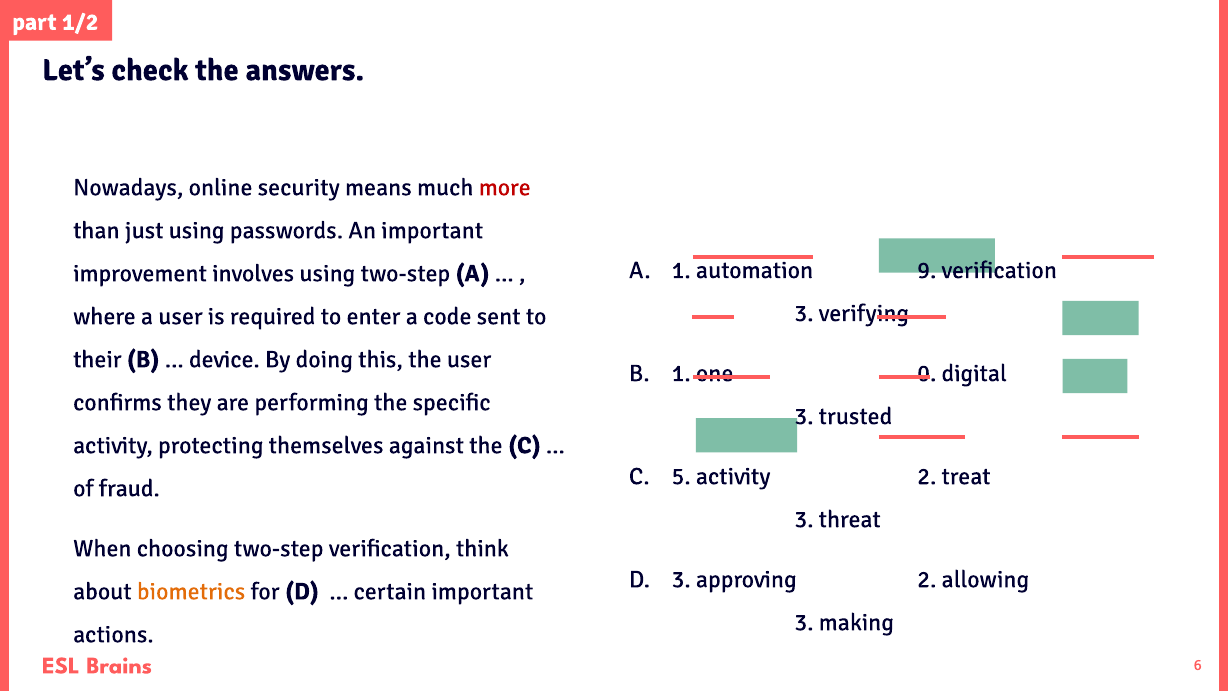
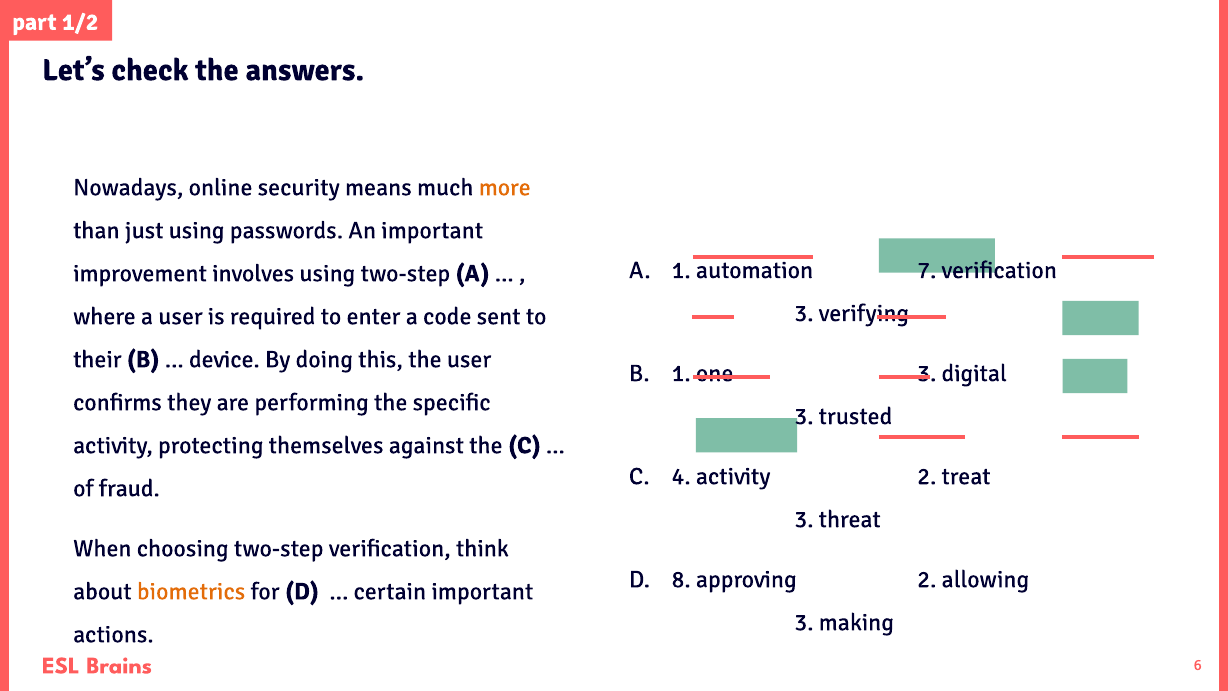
more colour: red -> orange
9: 9 -> 7
one 0: 0 -> 3
5: 5 -> 4
D 3: 3 -> 8
